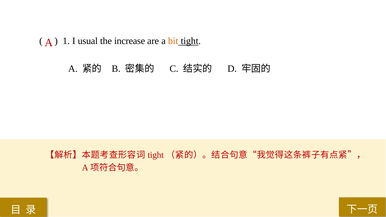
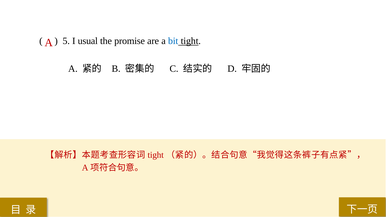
1: 1 -> 5
increase: increase -> promise
bit colour: orange -> blue
